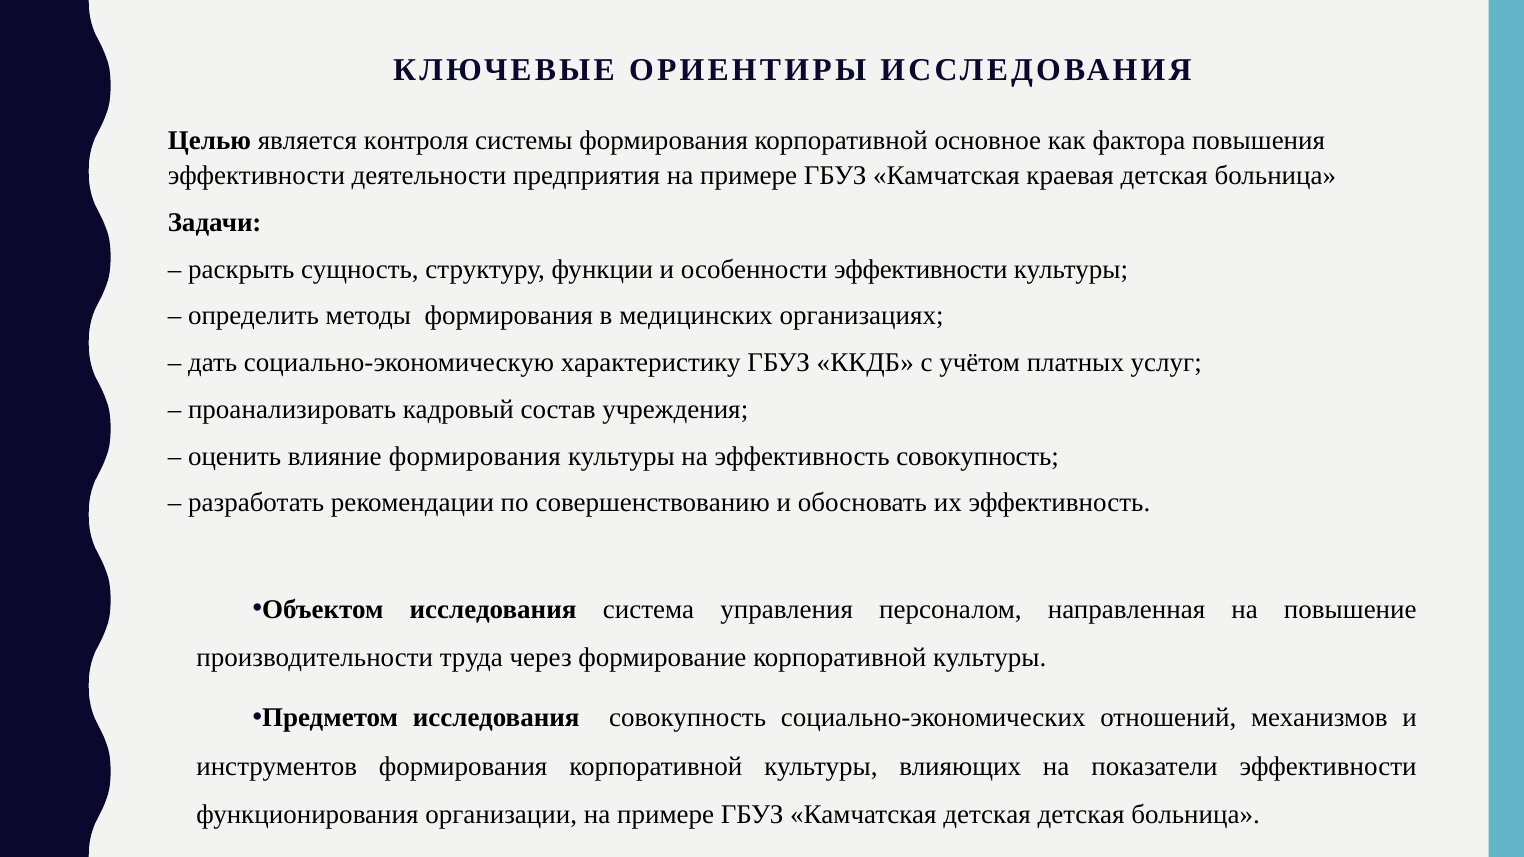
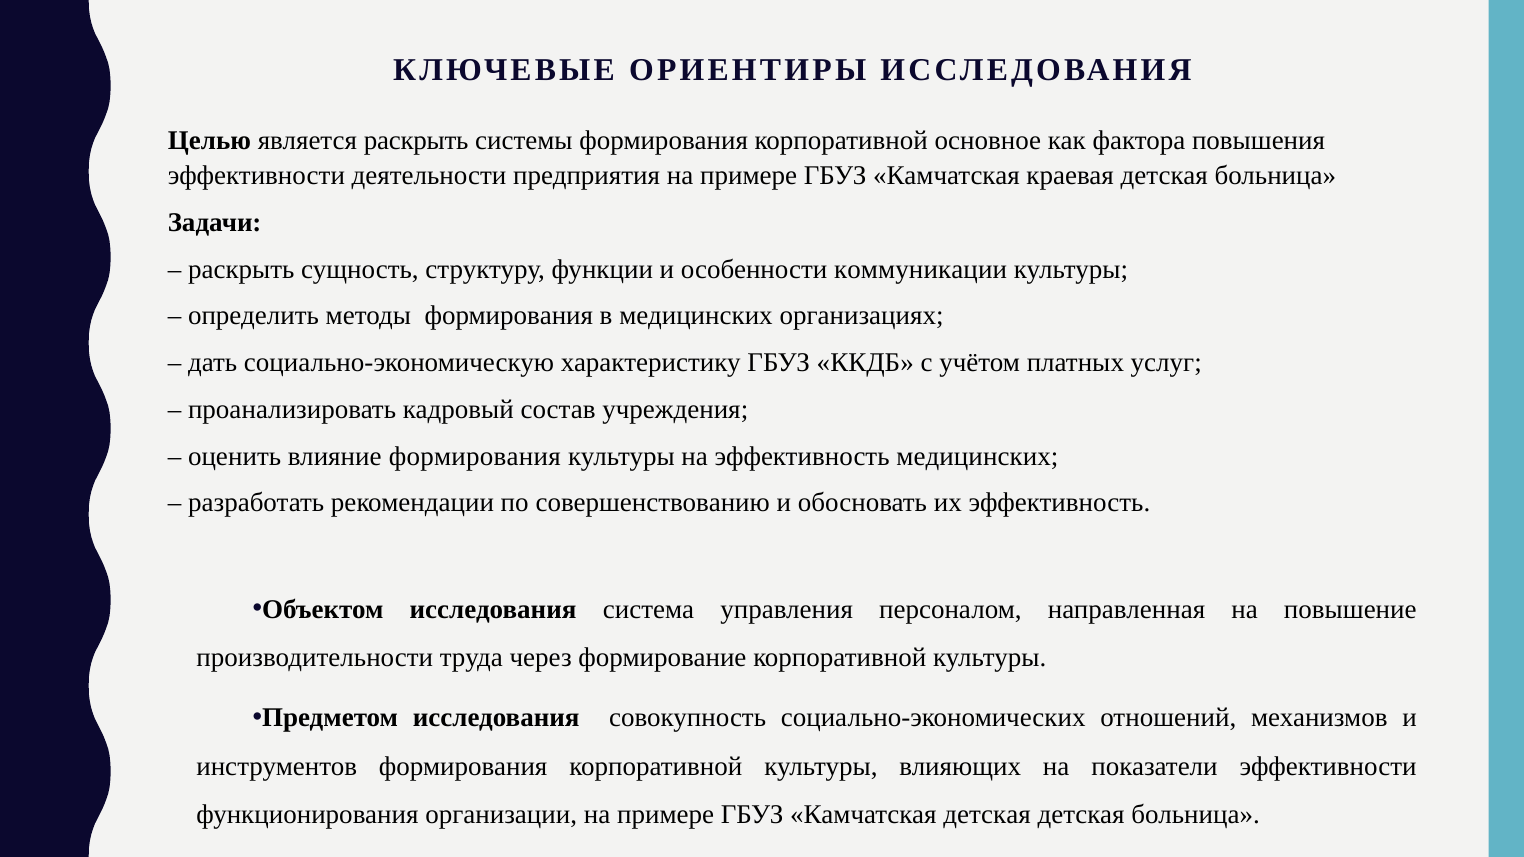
является контроля: контроля -> раскрыть
особенности эффективности: эффективности -> коммуникации
эффективность совокупность: совокупность -> медицинских
